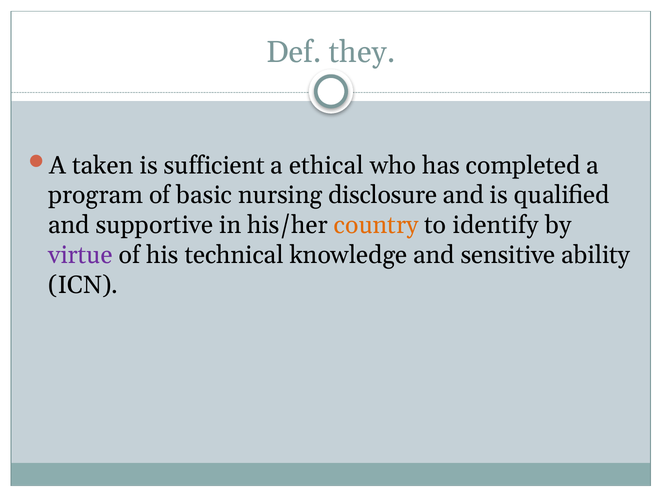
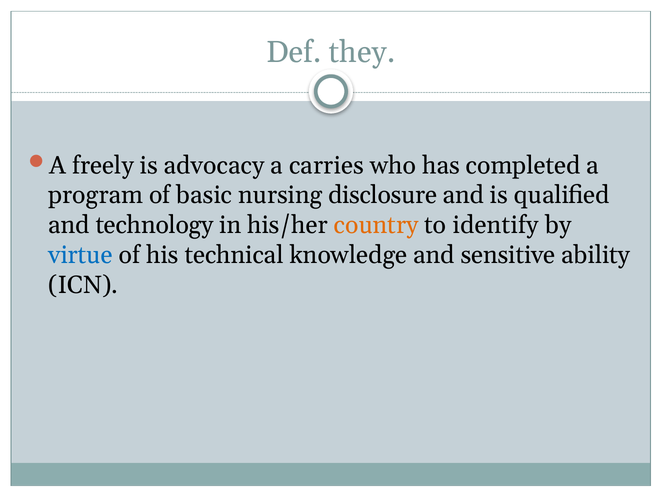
taken: taken -> freely
sufficient: sufficient -> advocacy
ethical: ethical -> carries
supportive: supportive -> technology
virtue colour: purple -> blue
